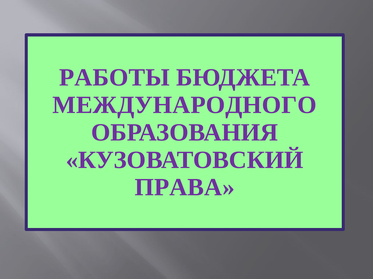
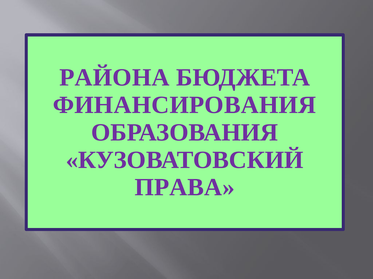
РАБОТЫ: РАБОТЫ -> РАЙОНА
МЕЖДУНАРОДНОГО: МЕЖДУНАРОДНОГО -> ФИНАНСИРОВАНИЯ
